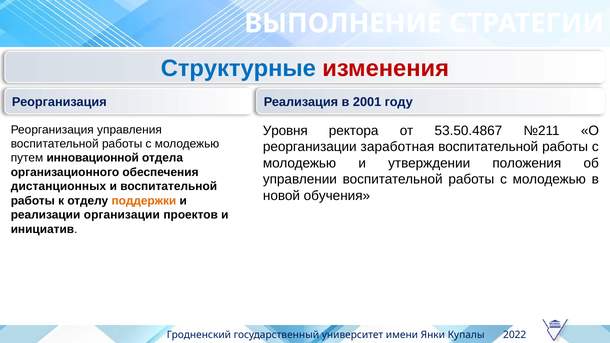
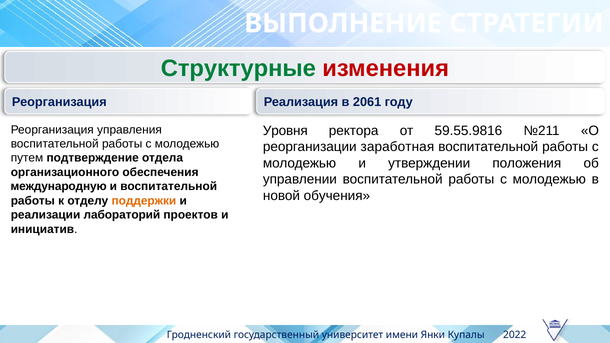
Структурные colour: blue -> green
2001: 2001 -> 2061
53.50.4867: 53.50.4867 -> 59.55.9816
инновационной: инновационной -> подтверждение
дистанционных: дистанционных -> международную
организации: организации -> лабораторий
